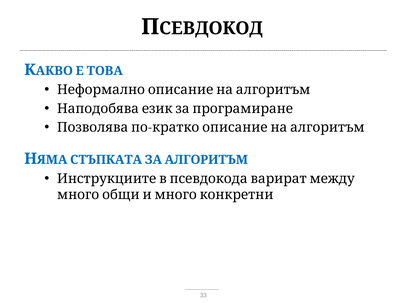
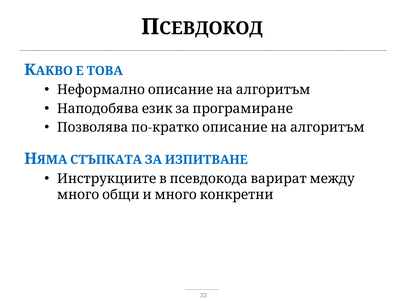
АЛГОРИТЪМ: АЛГОРИТЪМ -> ИЗПИТВАНЕ
